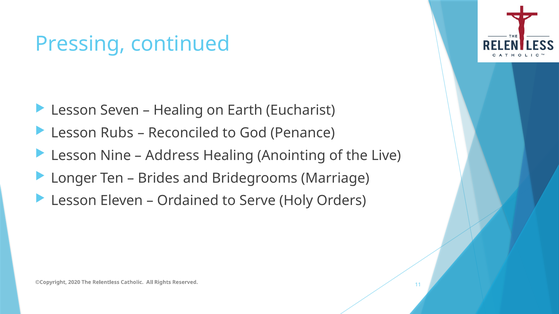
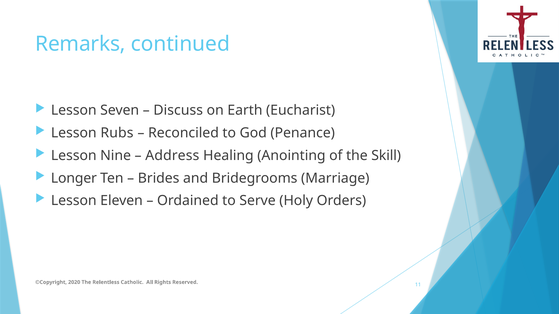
Pressing: Pressing -> Remarks
Healing at (178, 111): Healing -> Discuss
Live: Live -> Skill
